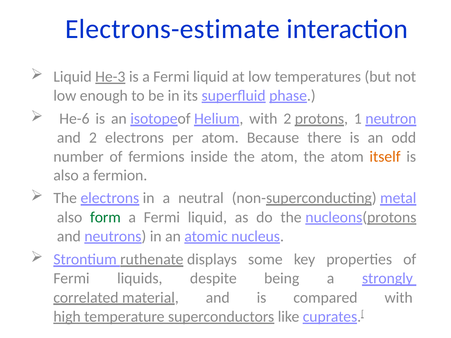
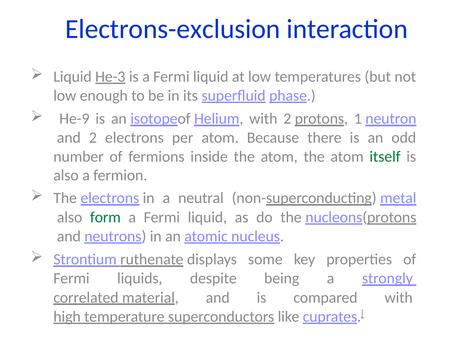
Electrons-estimate: Electrons-estimate -> Electrons-exclusion
He-6: He-6 -> He-9
itself colour: orange -> green
